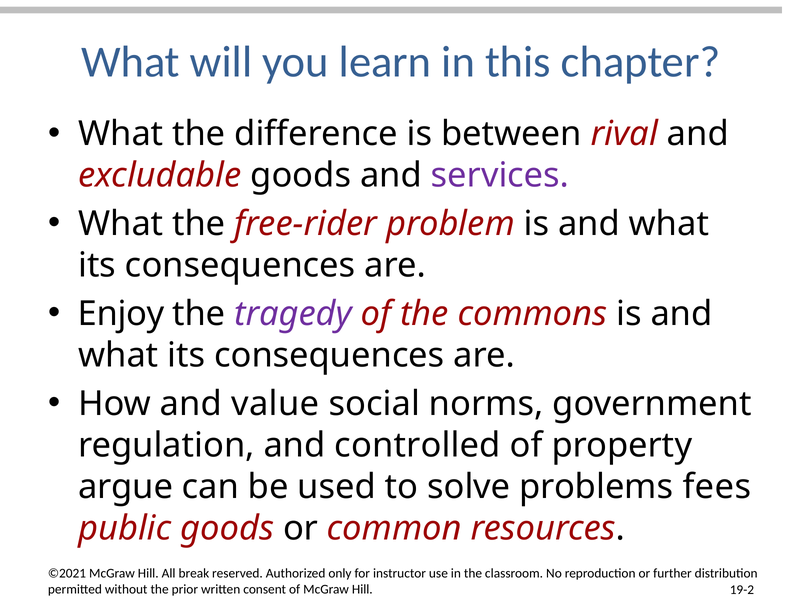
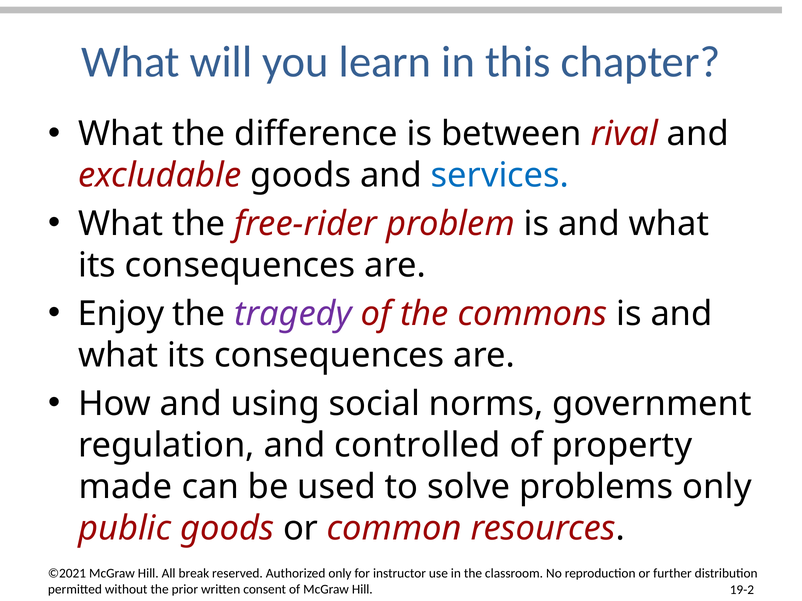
services colour: purple -> blue
value: value -> using
argue: argue -> made
problems fees: fees -> only
